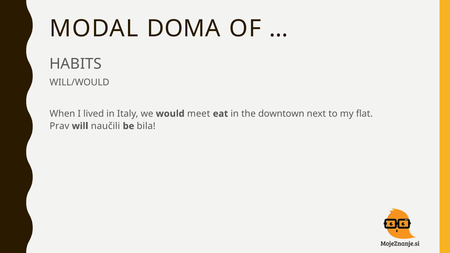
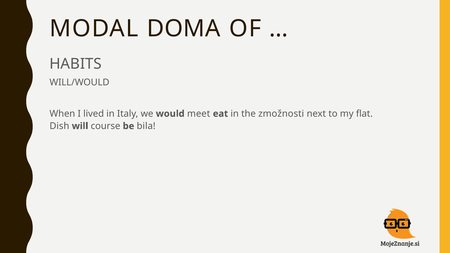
downtown: downtown -> zmožnosti
Prav: Prav -> Dish
naučili: naučili -> course
